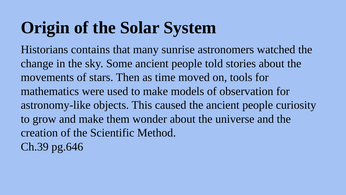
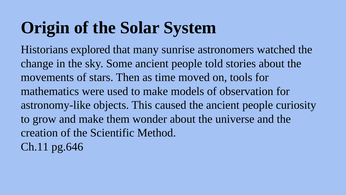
contains: contains -> explored
Ch.39: Ch.39 -> Ch.11
